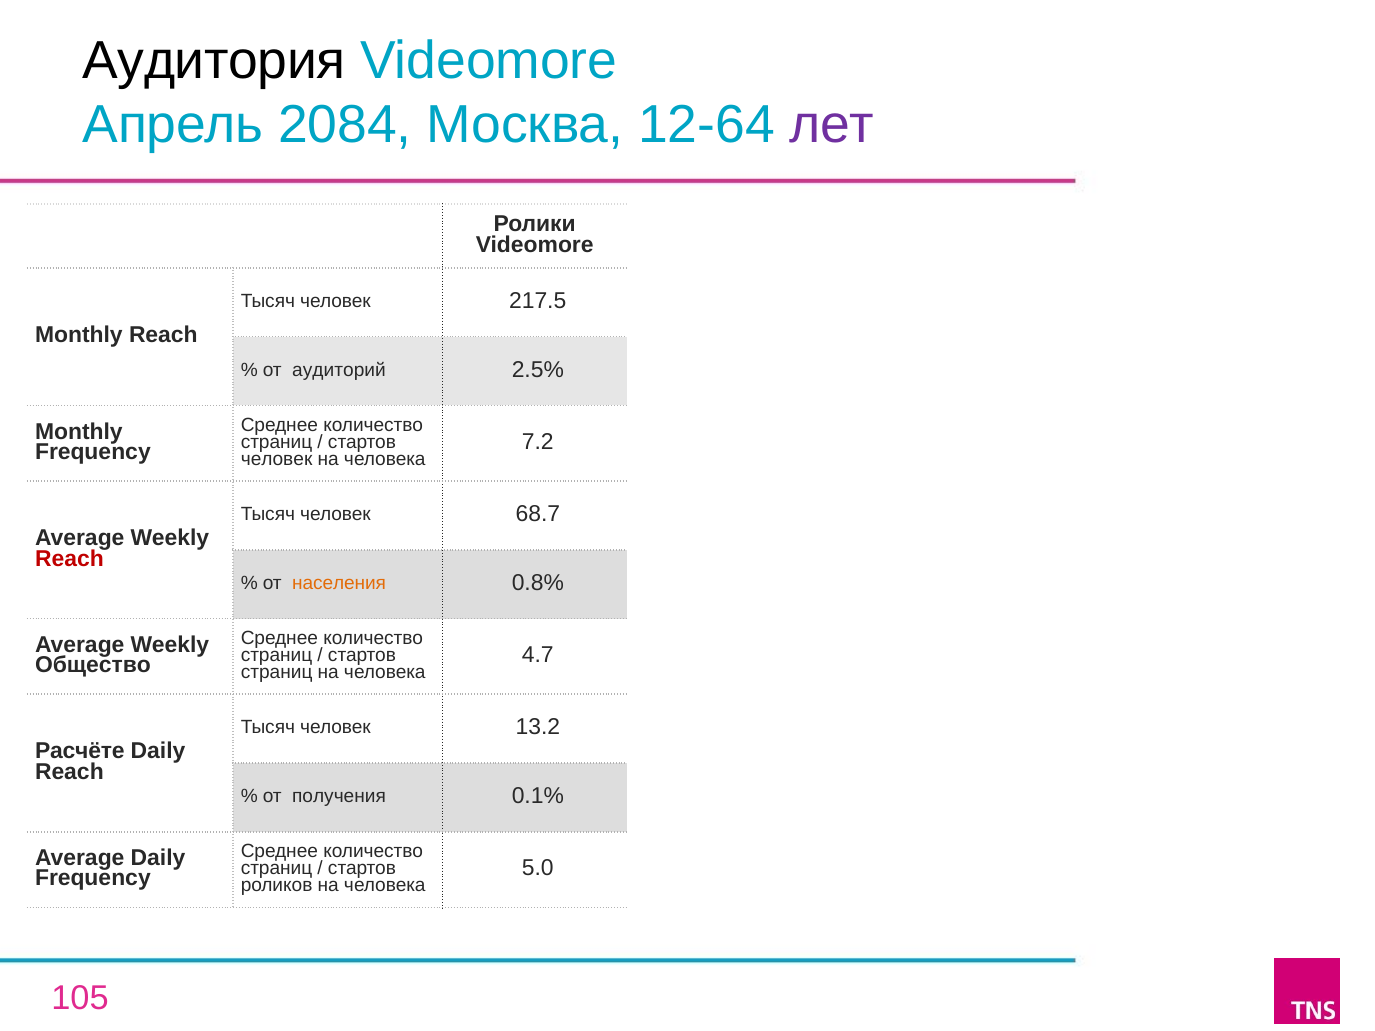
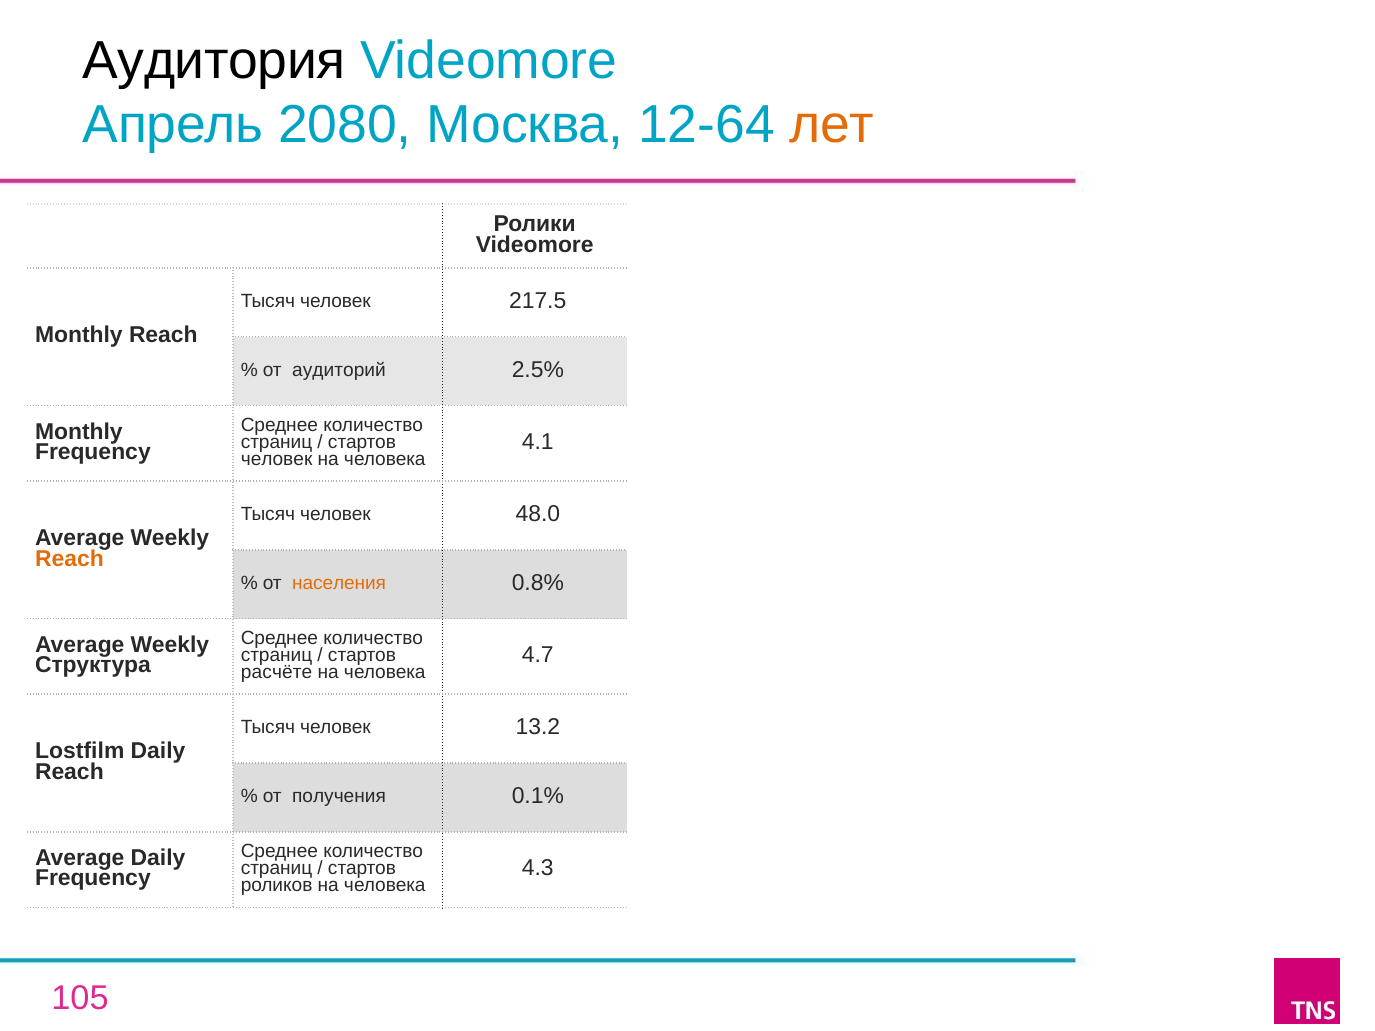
2084: 2084 -> 2080
лет colour: purple -> orange
7.2: 7.2 -> 4.1
68.7: 68.7 -> 48.0
Reach at (69, 559) colour: red -> orange
Общество: Общество -> Структура
страниц at (277, 672): страниц -> расчёте
Расчёте: Расчёте -> Lostfilm
5.0: 5.0 -> 4.3
